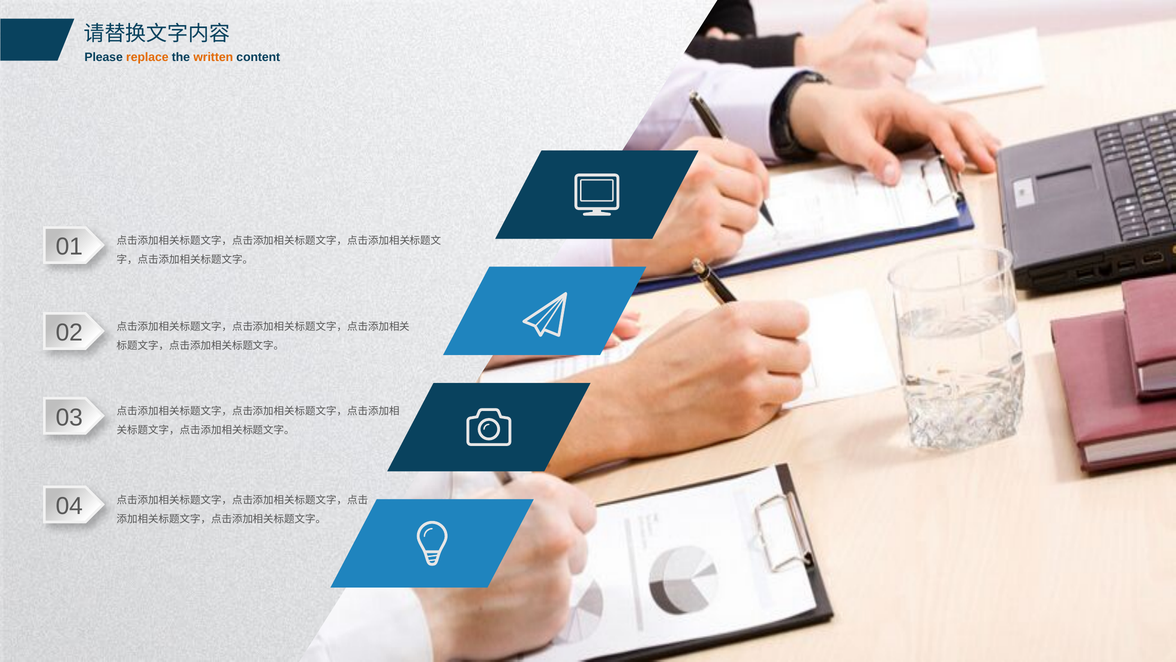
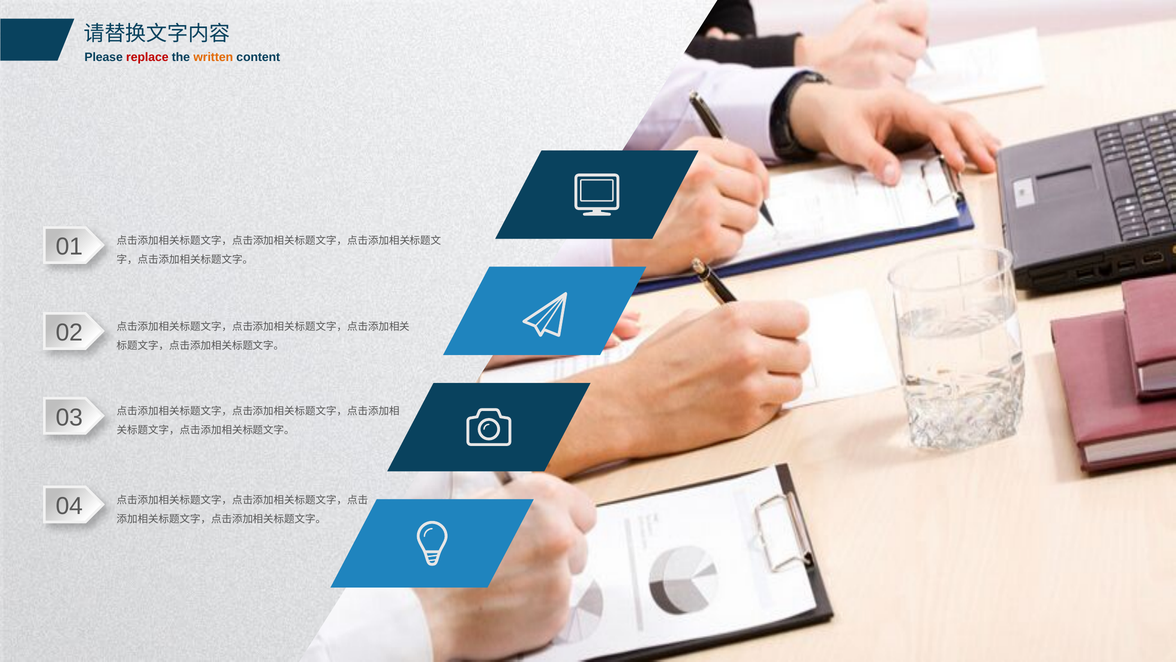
replace colour: orange -> red
